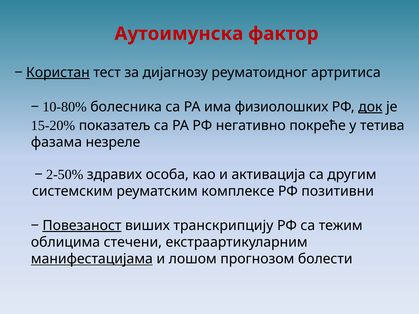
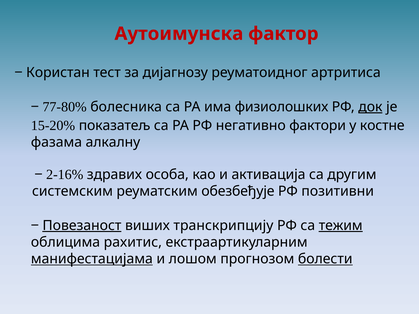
Користан underline: present -> none
10-80%: 10-80% -> 77-80%
покреће: покреће -> фактори
тетива: тетива -> костне
незреле: незреле -> алкалну
2-50%: 2-50% -> 2-16%
комплексе: комплексе -> обезбеђује
тежим underline: none -> present
стечени: стечени -> рахитис
болести underline: none -> present
